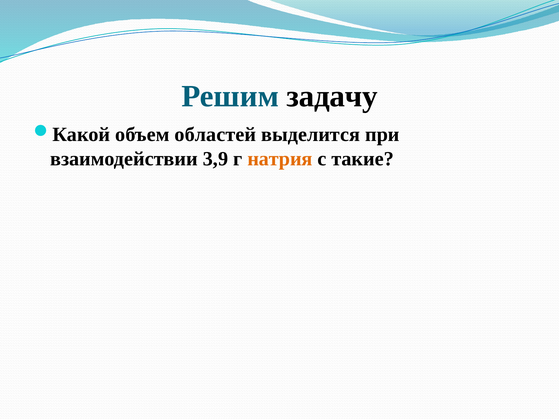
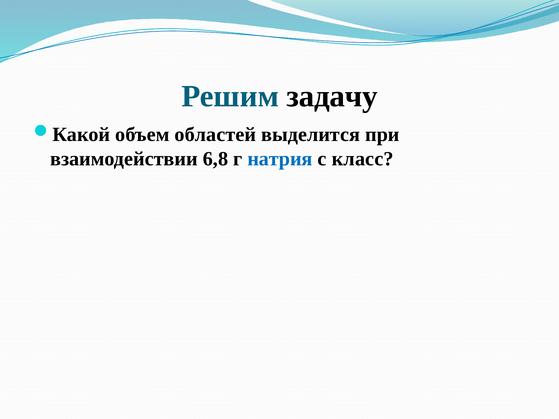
3,9: 3,9 -> 6,8
натрия colour: orange -> blue
такие: такие -> класс
